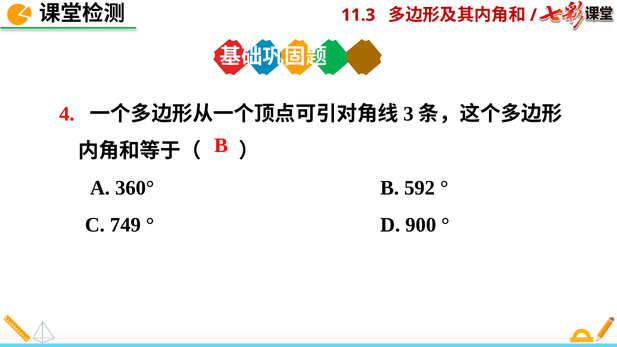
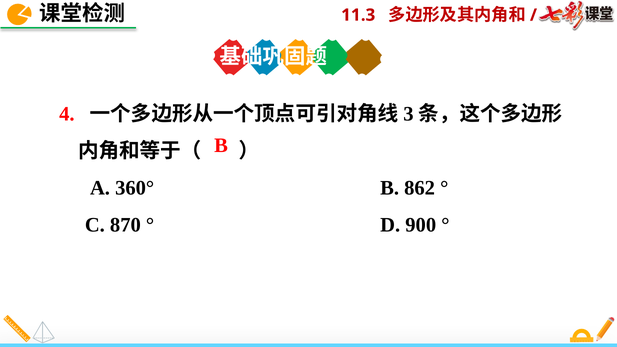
592: 592 -> 862
749: 749 -> 870
